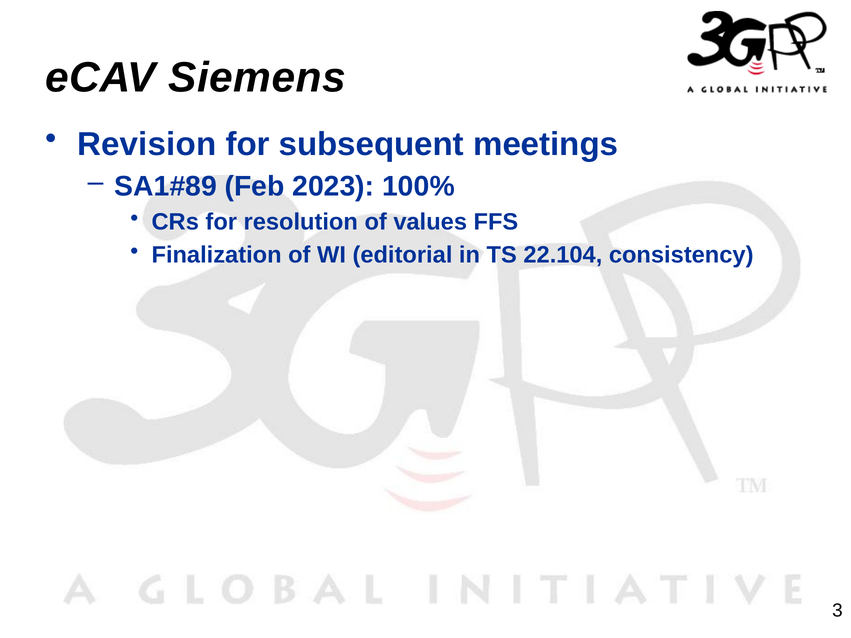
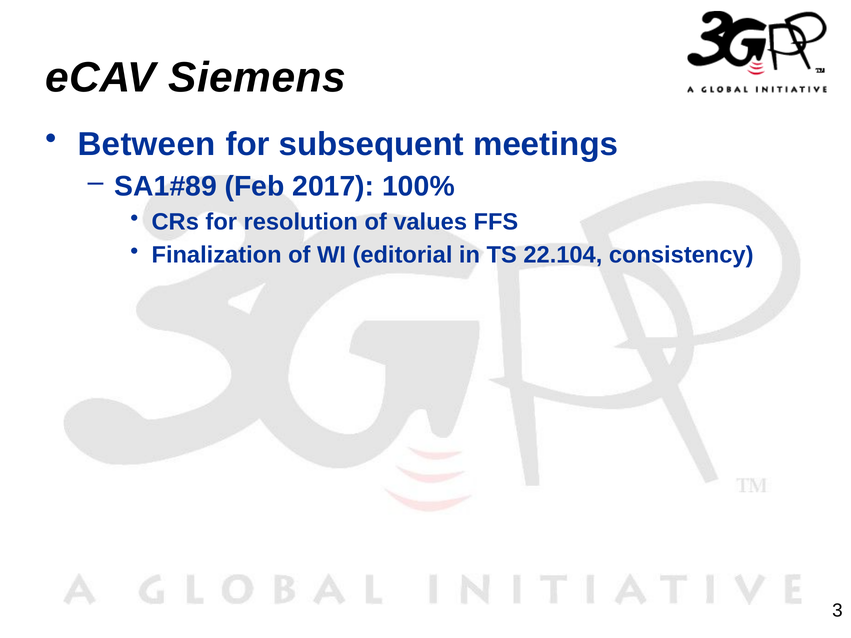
Revision: Revision -> Between
2023: 2023 -> 2017
